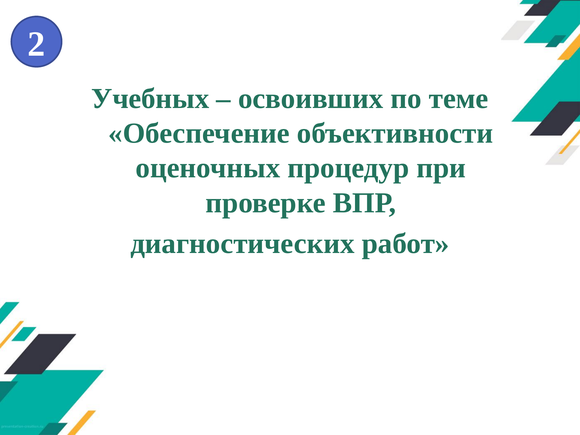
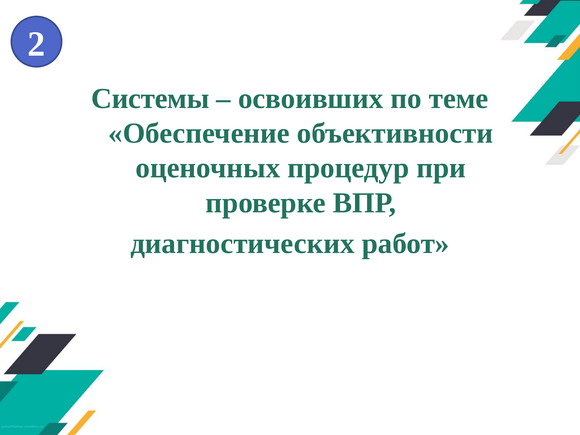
Учебных: Учебных -> Системы
